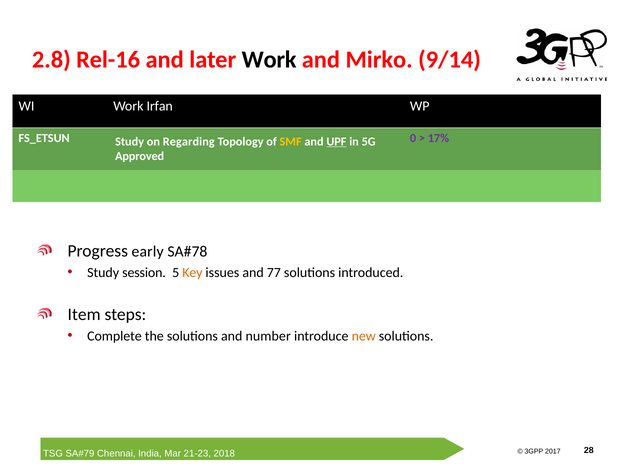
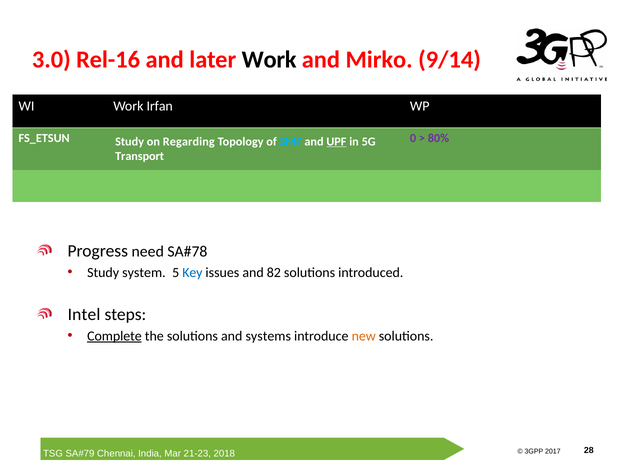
2.8: 2.8 -> 3.0
SMF colour: yellow -> light blue
17%: 17% -> 80%
Approved: Approved -> Transport
early: early -> need
session: session -> system
Key colour: orange -> blue
77: 77 -> 82
Item: Item -> Intel
Complete underline: none -> present
number: number -> systems
